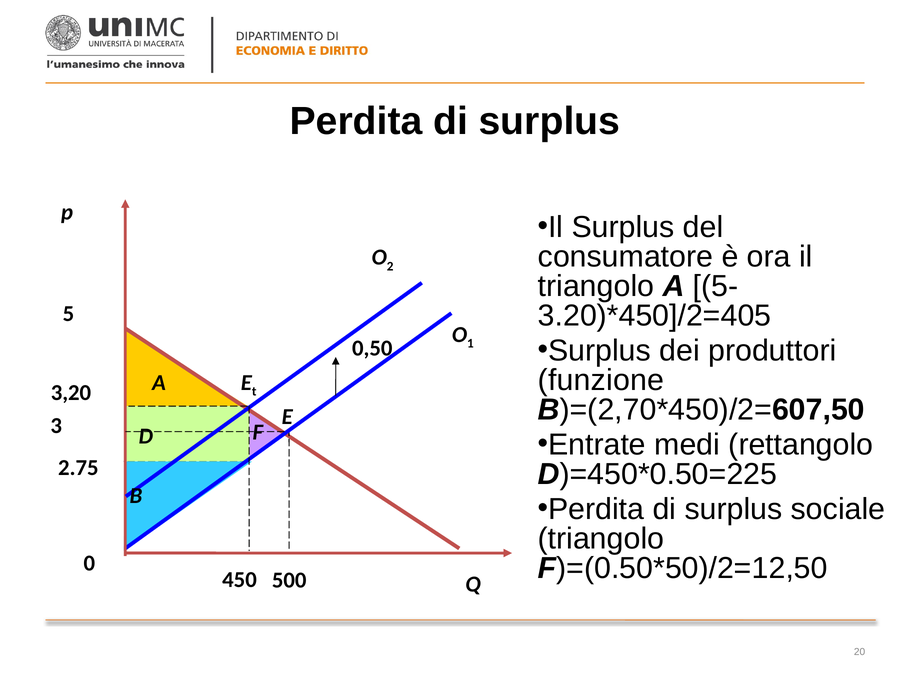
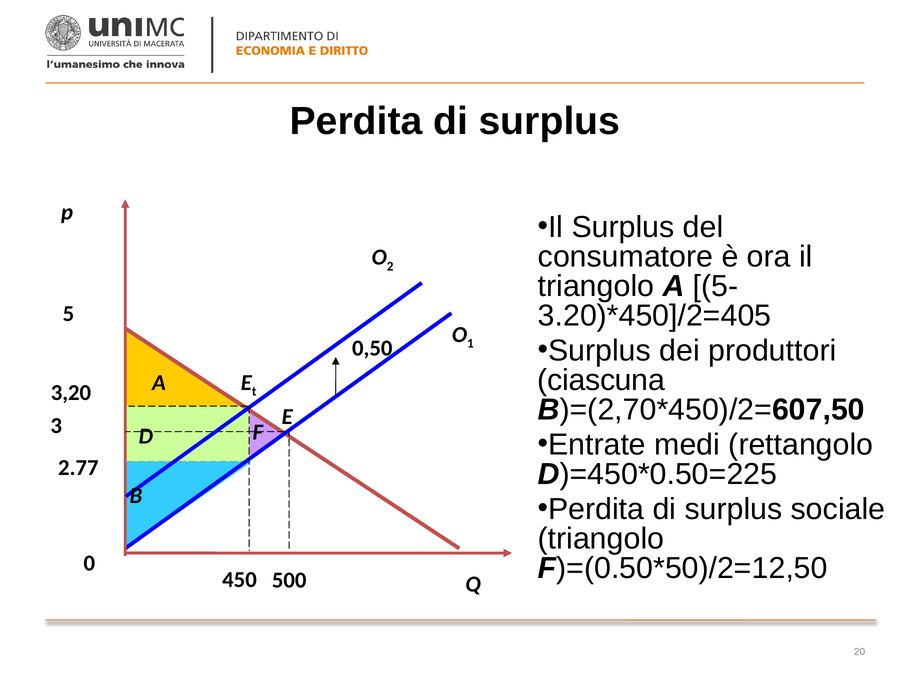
funzione: funzione -> ciascuna
2.75: 2.75 -> 2.77
